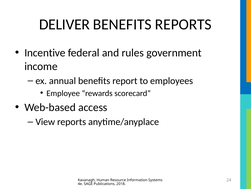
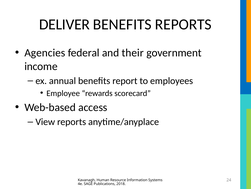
Incentive: Incentive -> Agencies
rules: rules -> their
